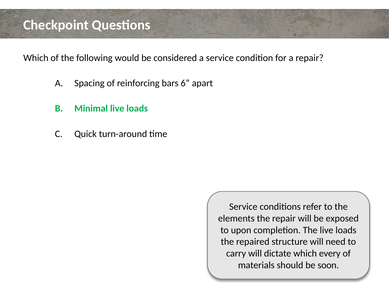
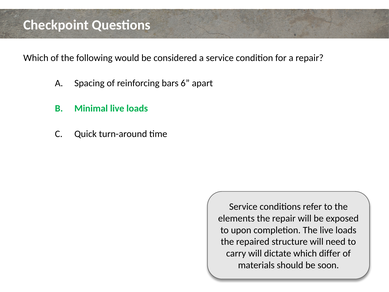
every: every -> differ
